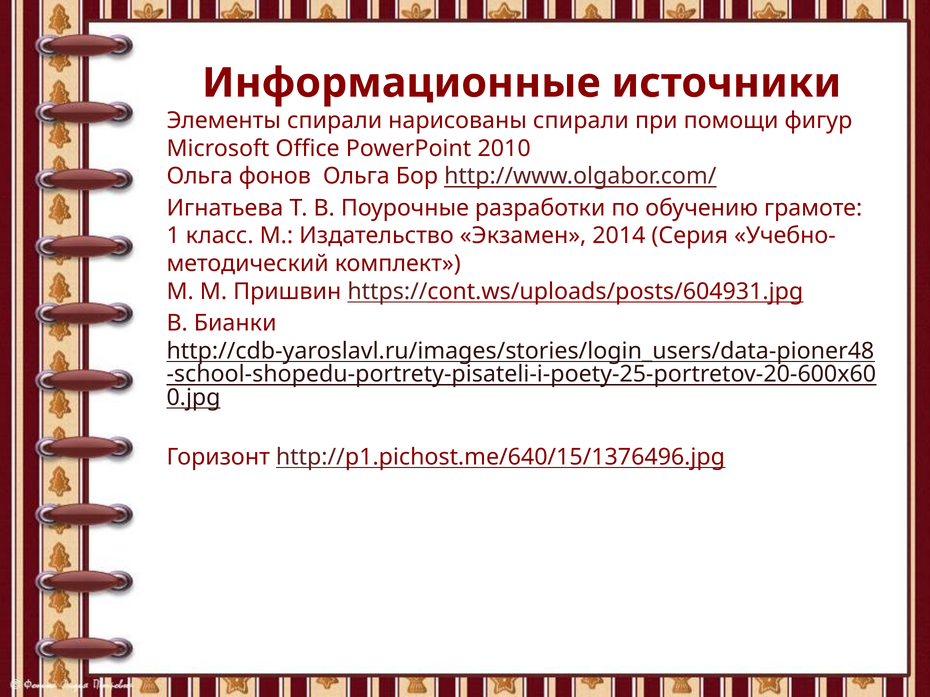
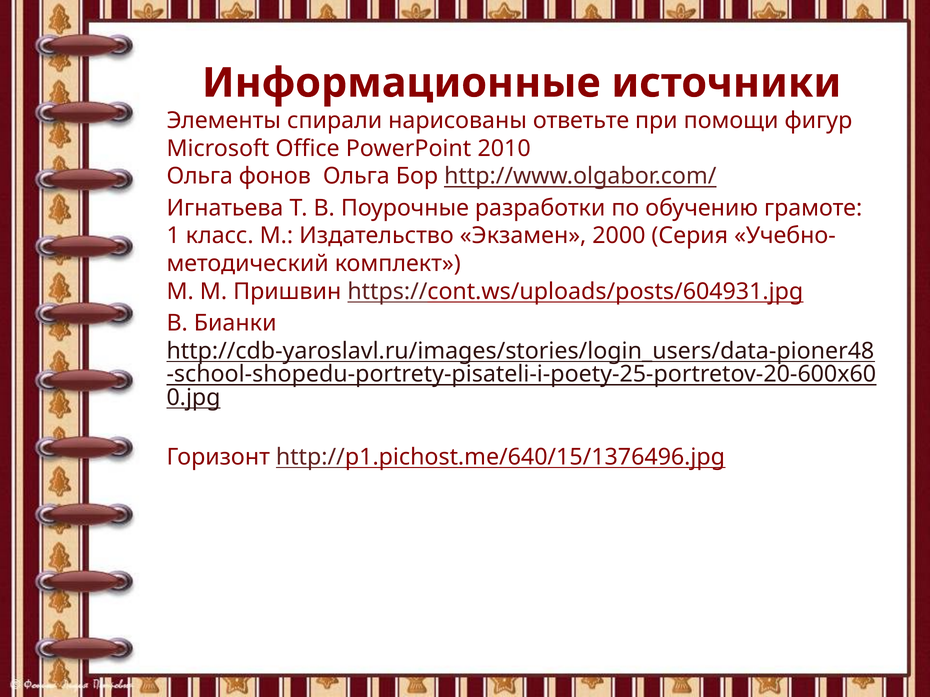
нарисованы спирали: спирали -> ответьте
2014: 2014 -> 2000
